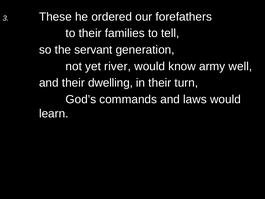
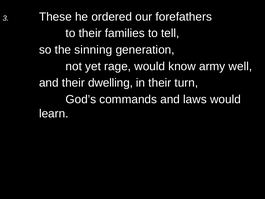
servant: servant -> sinning
river: river -> rage
